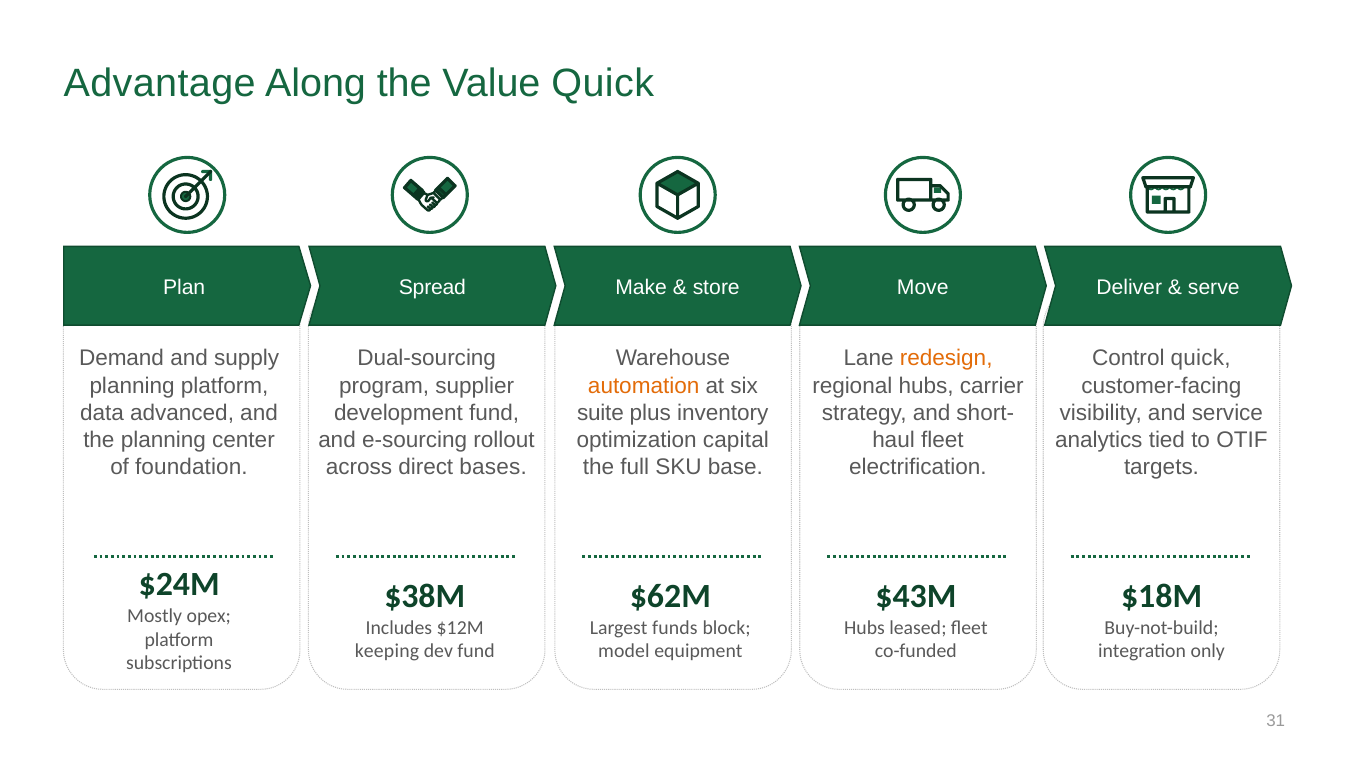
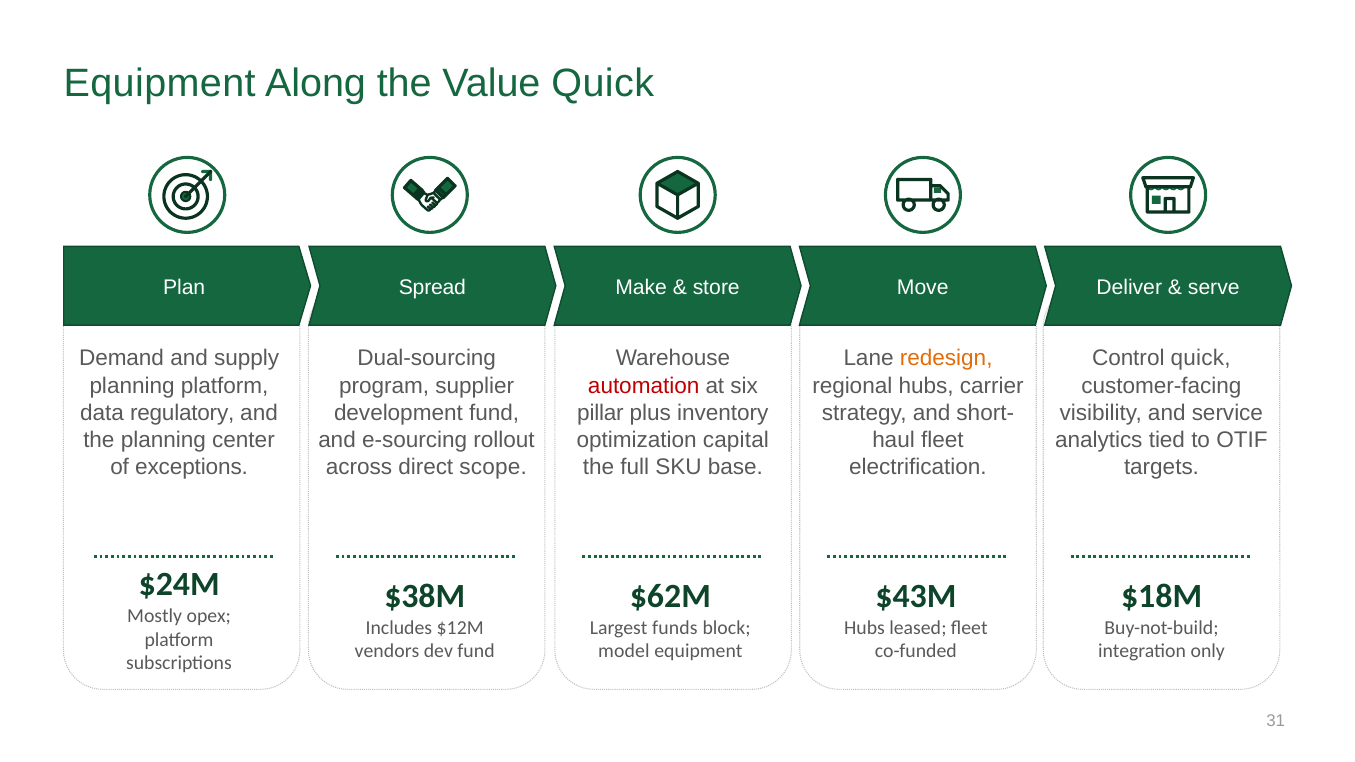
Advantage at (160, 83): Advantage -> Equipment
automation colour: orange -> red
advanced: advanced -> regulatory
suite: suite -> pillar
foundation: foundation -> exceptions
bases: bases -> scope
keeping: keeping -> vendors
